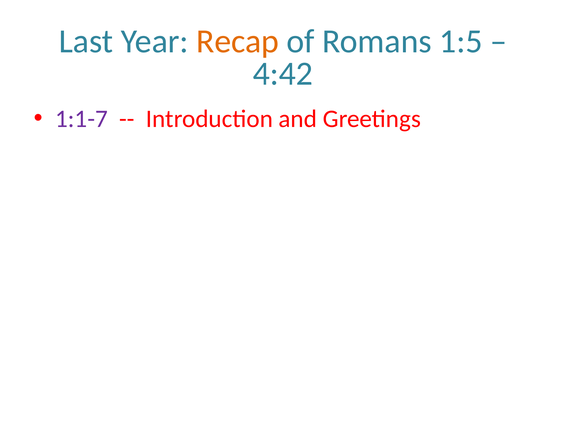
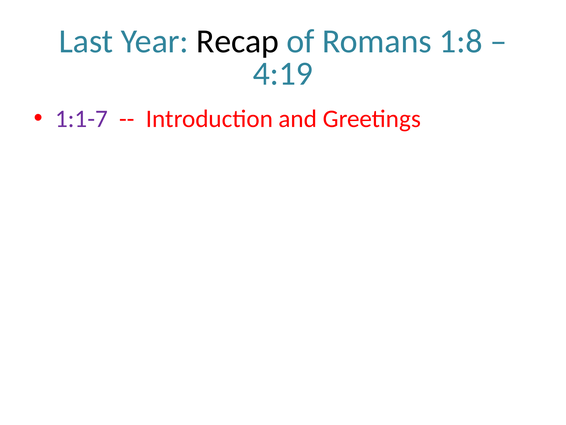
Recap colour: orange -> black
1:5: 1:5 -> 1:8
4:42: 4:42 -> 4:19
